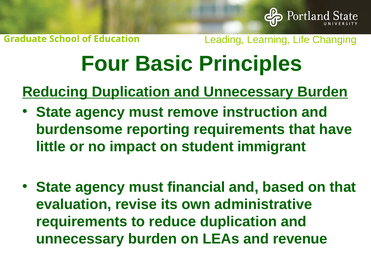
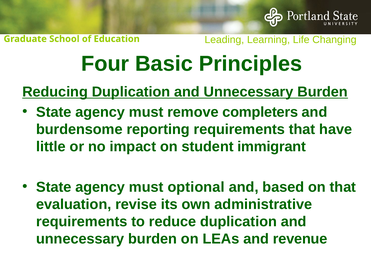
instruction: instruction -> completers
financial: financial -> optional
